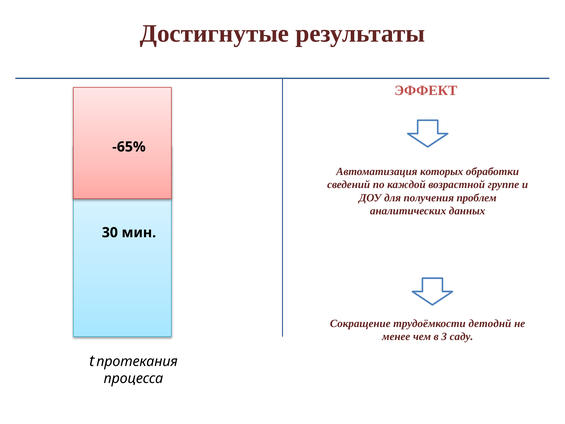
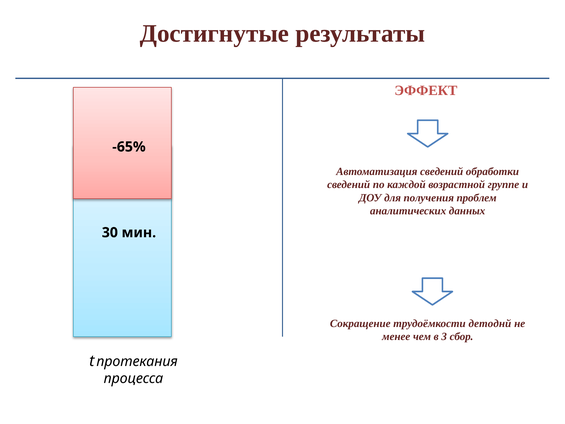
Автоматизация которых: которых -> сведений
саду: саду -> сбор
